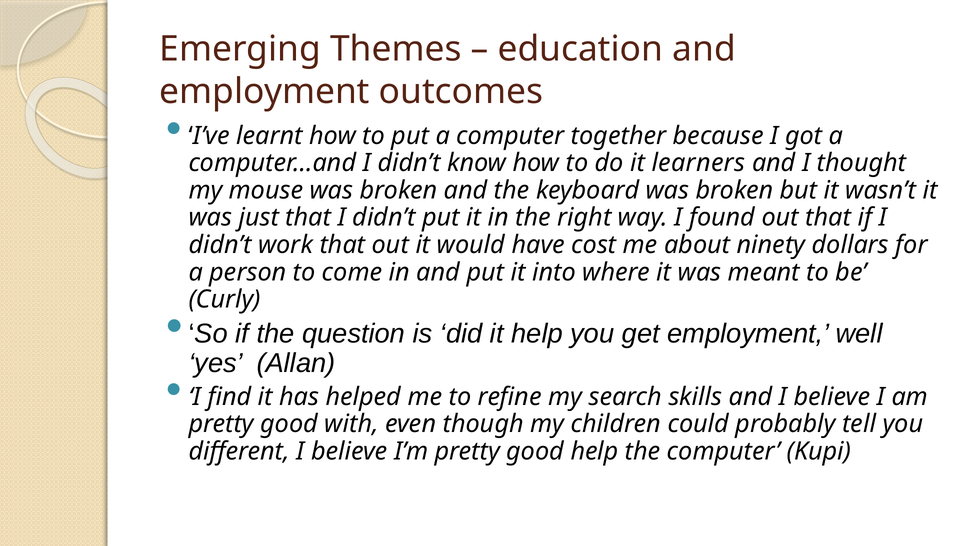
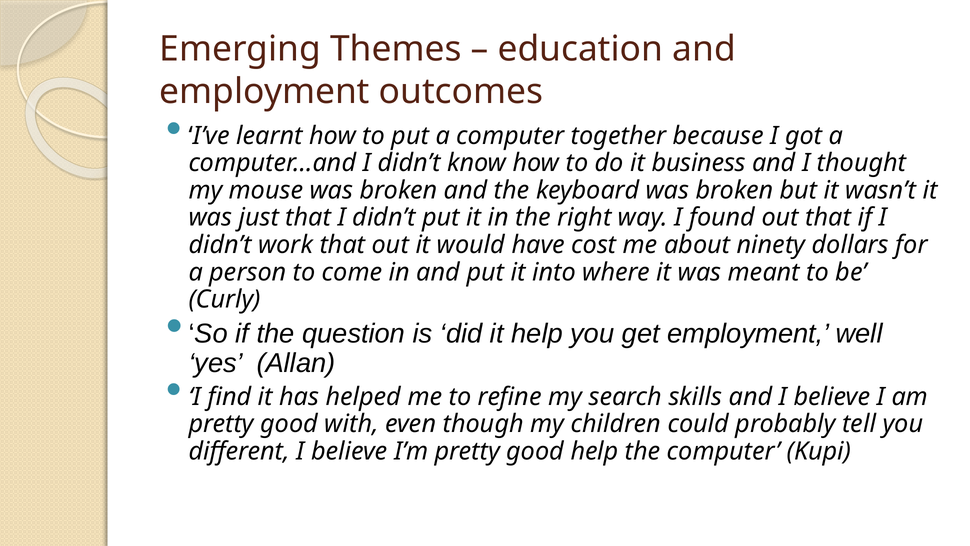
learners: learners -> business
